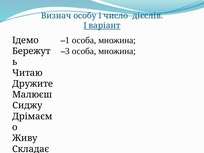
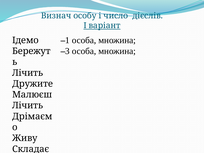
Читаю at (27, 73): Читаю -> Лічить
Сиджу at (27, 105): Сиджу -> Лічить
